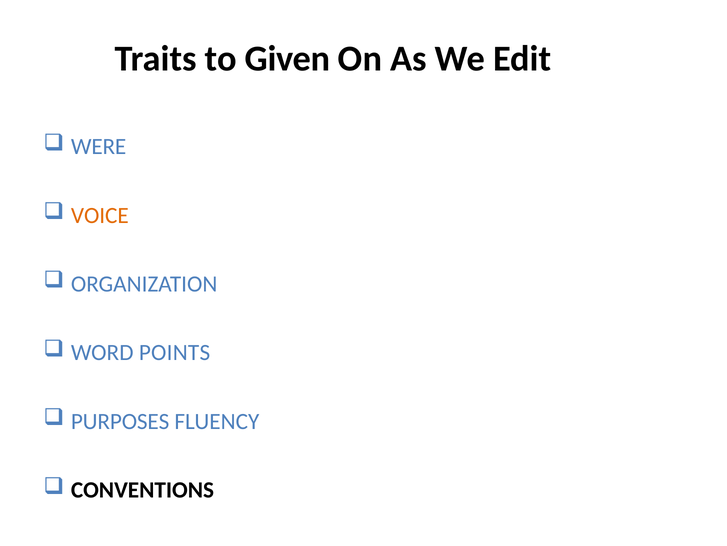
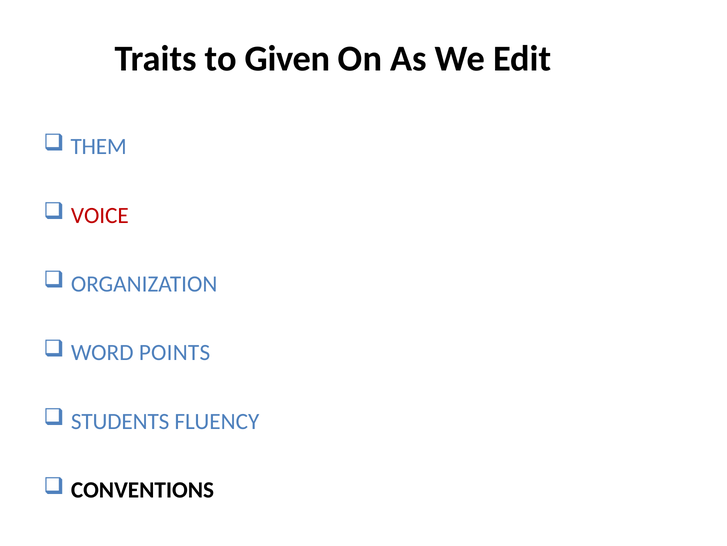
WERE: WERE -> THEM
VOICE colour: orange -> red
PURPOSES: PURPOSES -> STUDENTS
